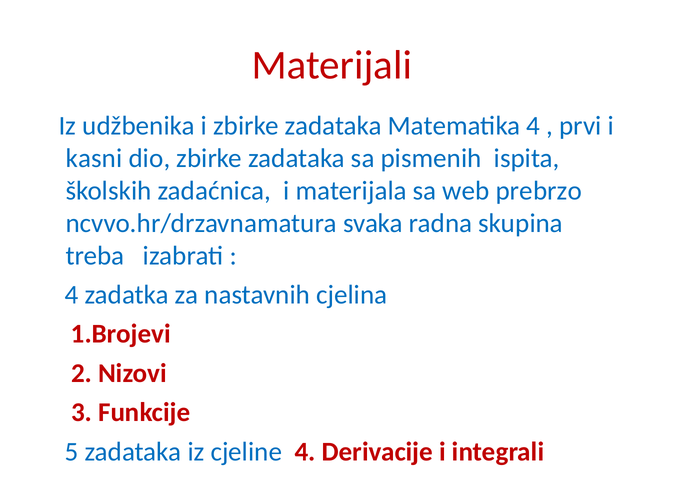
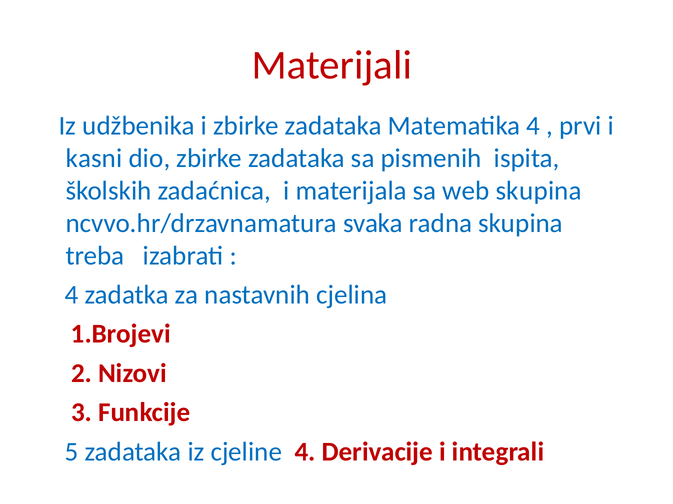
web prebrzo: prebrzo -> skupina
